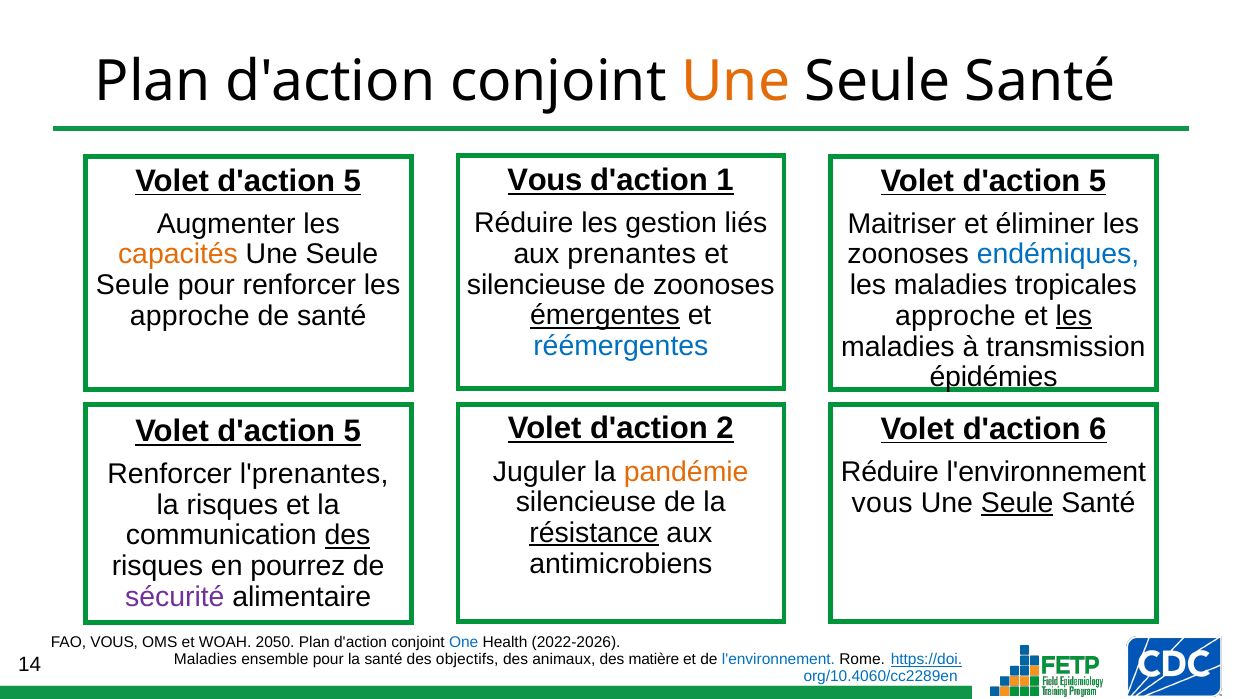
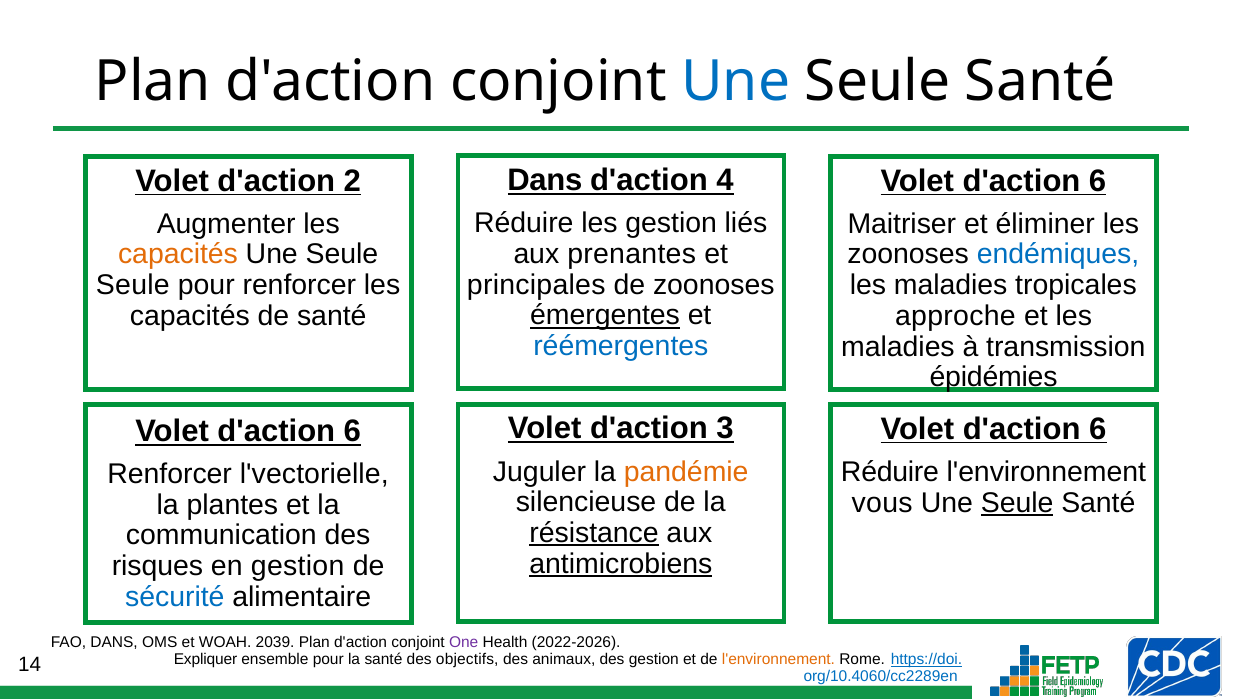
Une at (736, 82) colour: orange -> blue
Vous at (545, 180): Vous -> Dans
1: 1 -> 4
5 at (352, 181): 5 -> 2
5 at (1098, 181): 5 -> 6
silencieuse at (536, 285): silencieuse -> principales
approche at (190, 316): approche -> capacités
les at (1074, 316) underline: present -> none
2: 2 -> 3
5 at (352, 431): 5 -> 6
l'prenantes: l'prenantes -> l'vectorielle
la risques: risques -> plantes
des at (348, 535) underline: present -> none
antimicrobiens underline: none -> present
en pourrez: pourrez -> gestion
sécurité colour: purple -> blue
FAO VOUS: VOUS -> DANS
2050: 2050 -> 2039
One colour: blue -> purple
Maladies at (205, 659): Maladies -> Expliquer
des matière: matière -> gestion
l'environnement at (778, 659) colour: blue -> orange
